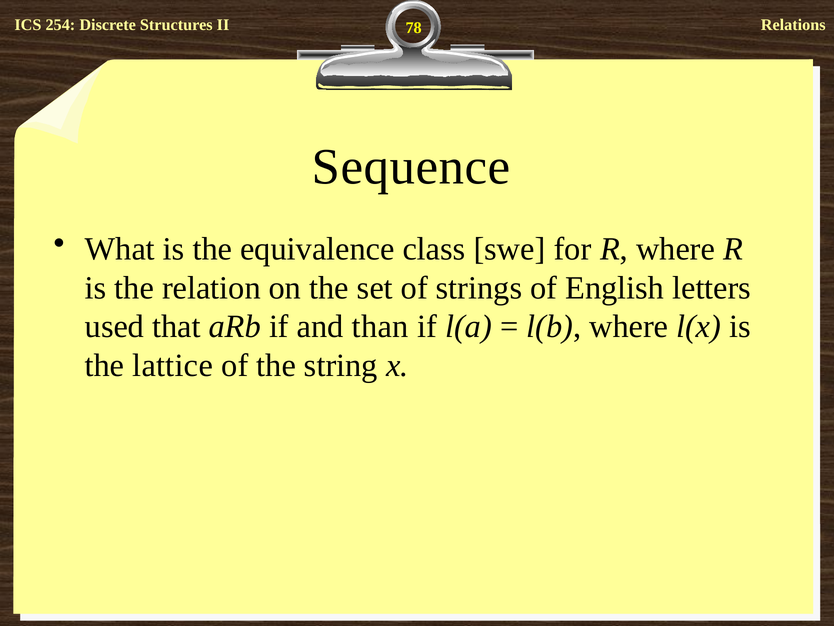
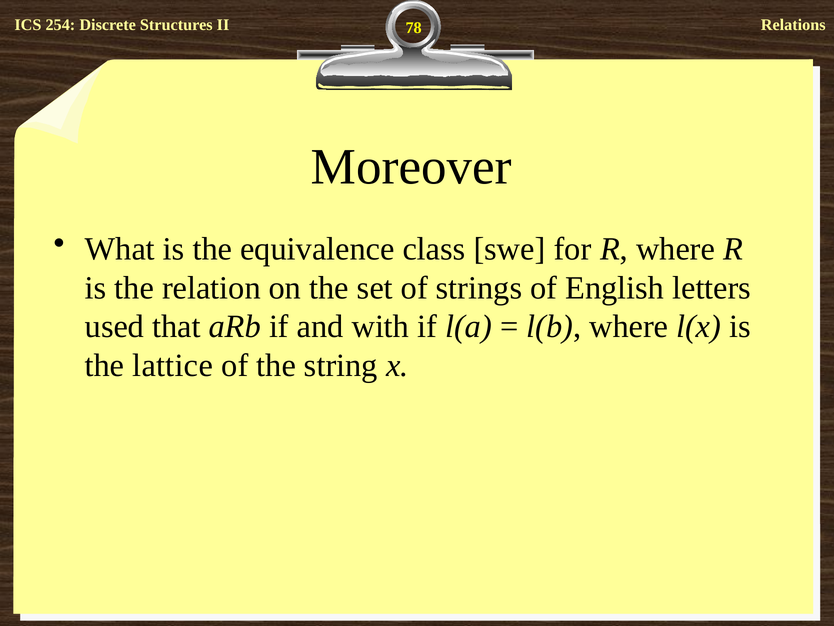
Sequence: Sequence -> Moreover
than: than -> with
